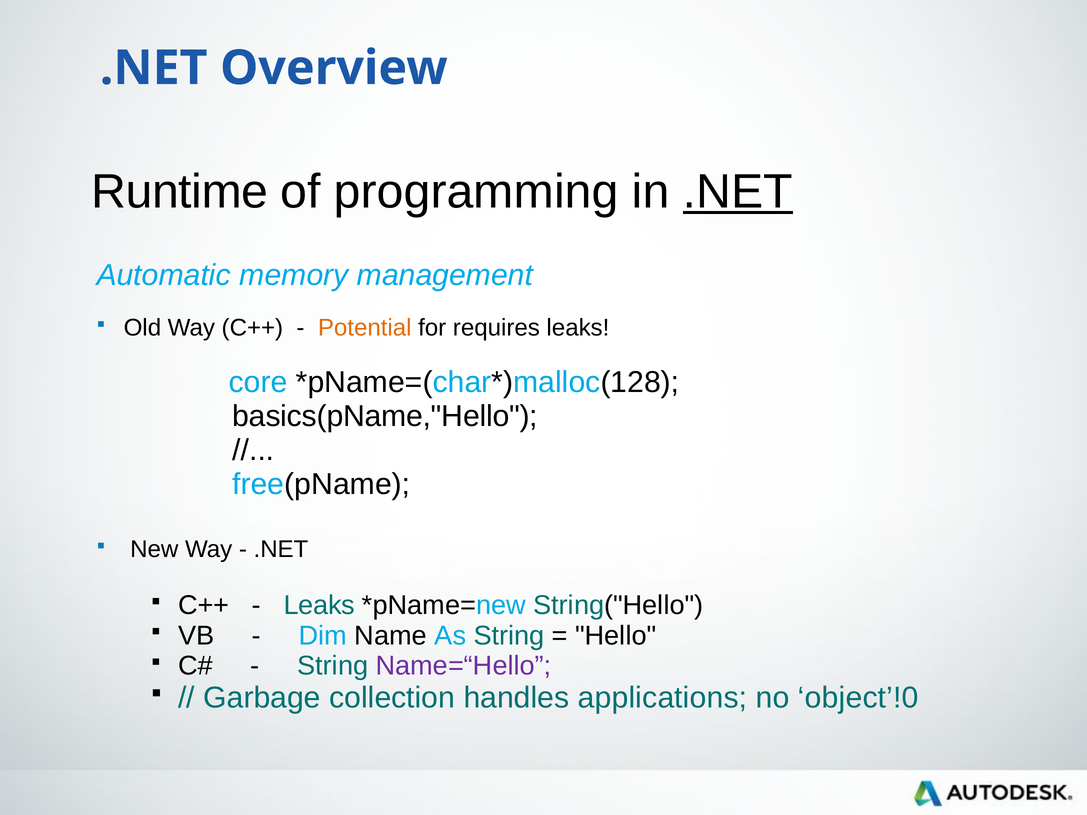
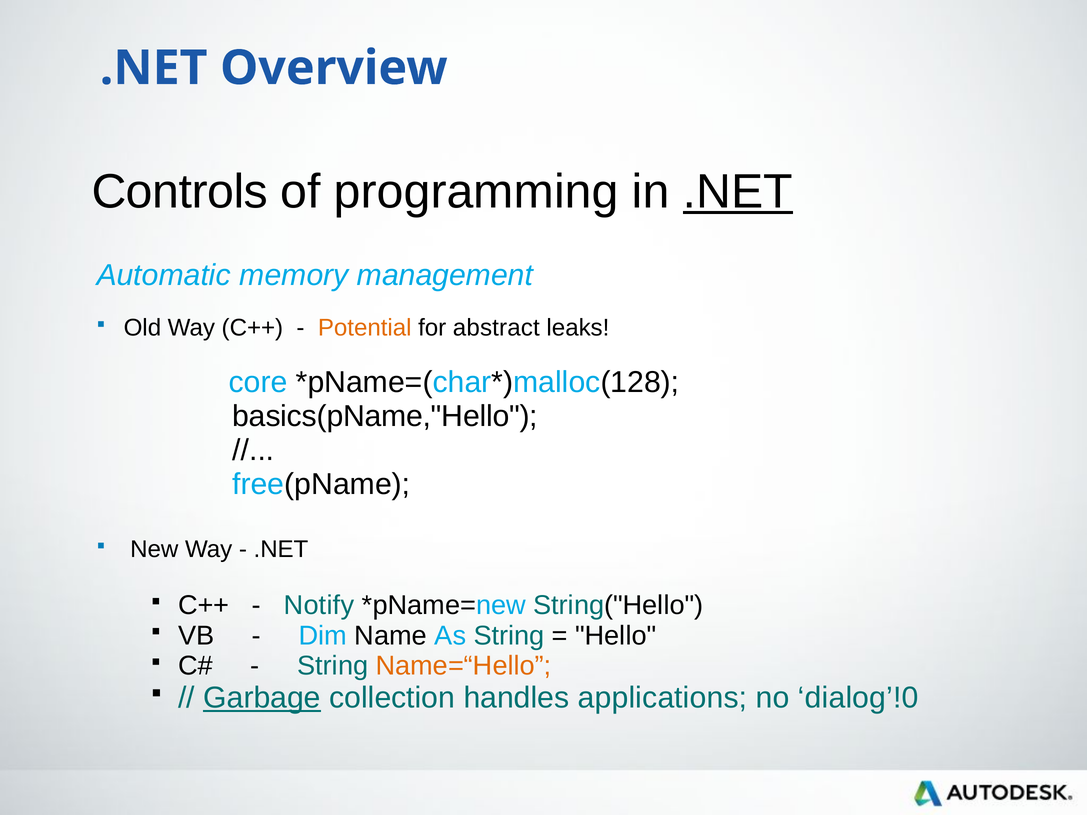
Runtime: Runtime -> Controls
requires: requires -> abstract
Leaks at (319, 606): Leaks -> Notify
Name=“Hello colour: purple -> orange
Garbage underline: none -> present
object’!0: object’!0 -> dialog’!0
